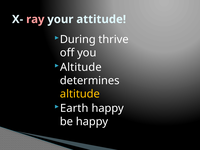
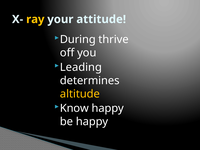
ray colour: pink -> yellow
Altitude at (81, 67): Altitude -> Leading
Earth: Earth -> Know
